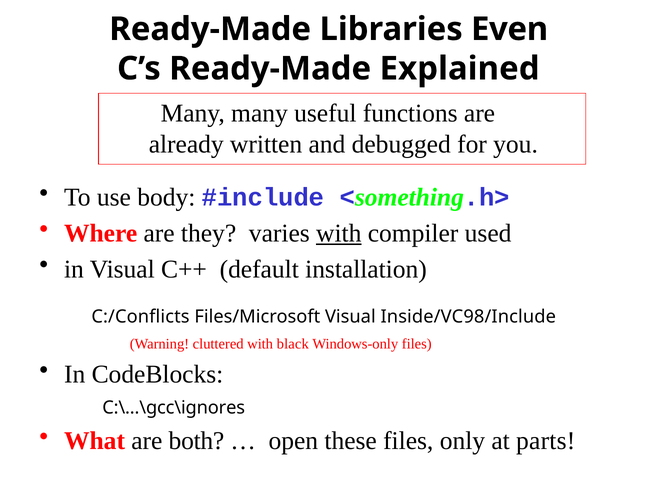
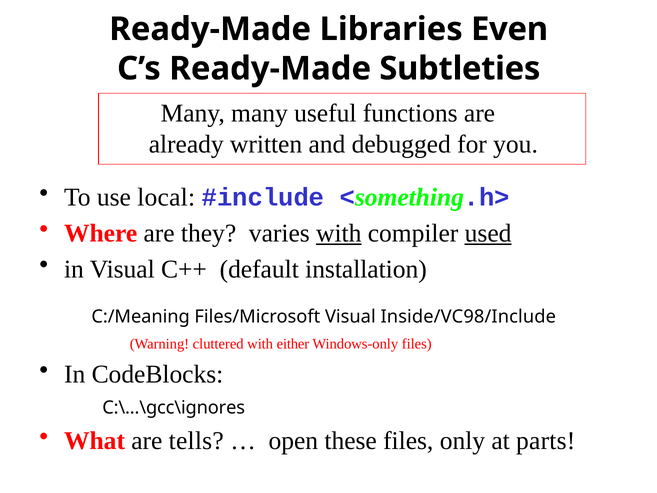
Explained: Explained -> Subtleties
body: body -> local
used underline: none -> present
C:/Conflicts: C:/Conflicts -> C:/Meaning
black: black -> either
both: both -> tells
